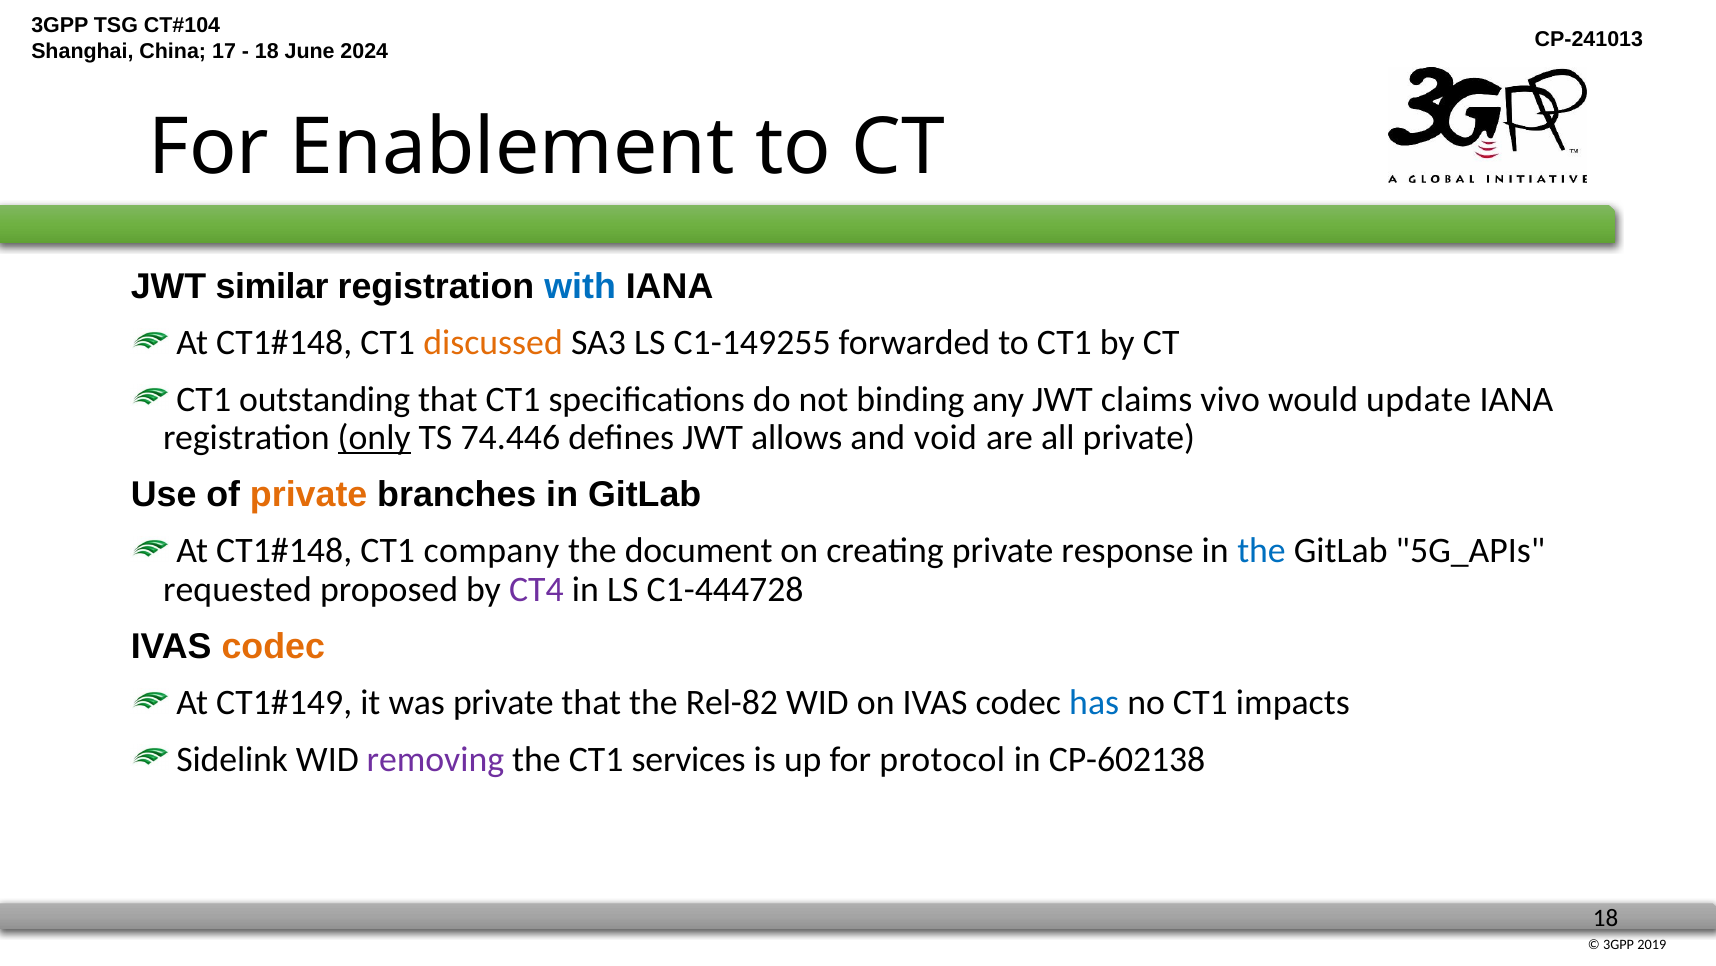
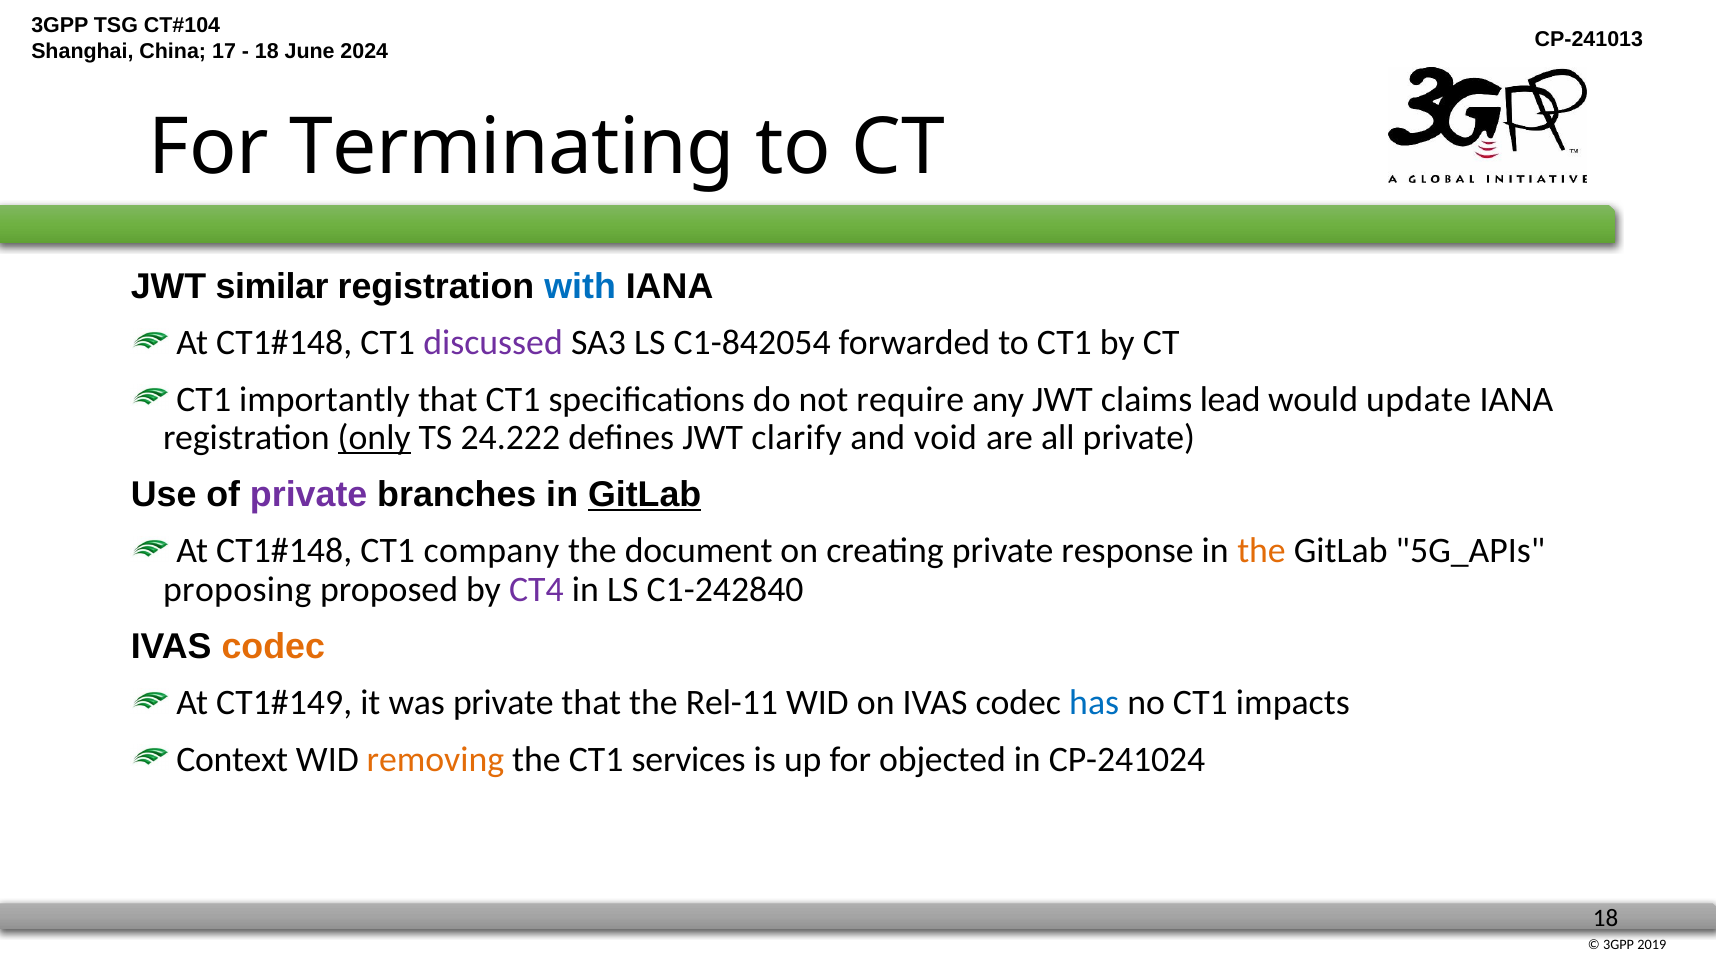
Enablement: Enablement -> Terminating
discussed colour: orange -> purple
C1-149255: C1-149255 -> C1-842054
outstanding: outstanding -> importantly
binding: binding -> require
vivo: vivo -> lead
74.446: 74.446 -> 24.222
allows: allows -> clarify
private at (309, 494) colour: orange -> purple
GitLab at (645, 494) underline: none -> present
the at (1262, 551) colour: blue -> orange
requested: requested -> proposing
C1-444728: C1-444728 -> C1-242840
Rel-82: Rel-82 -> Rel-11
Sidelink: Sidelink -> Context
removing colour: purple -> orange
protocol: protocol -> objected
CP-602138: CP-602138 -> CP-241024
